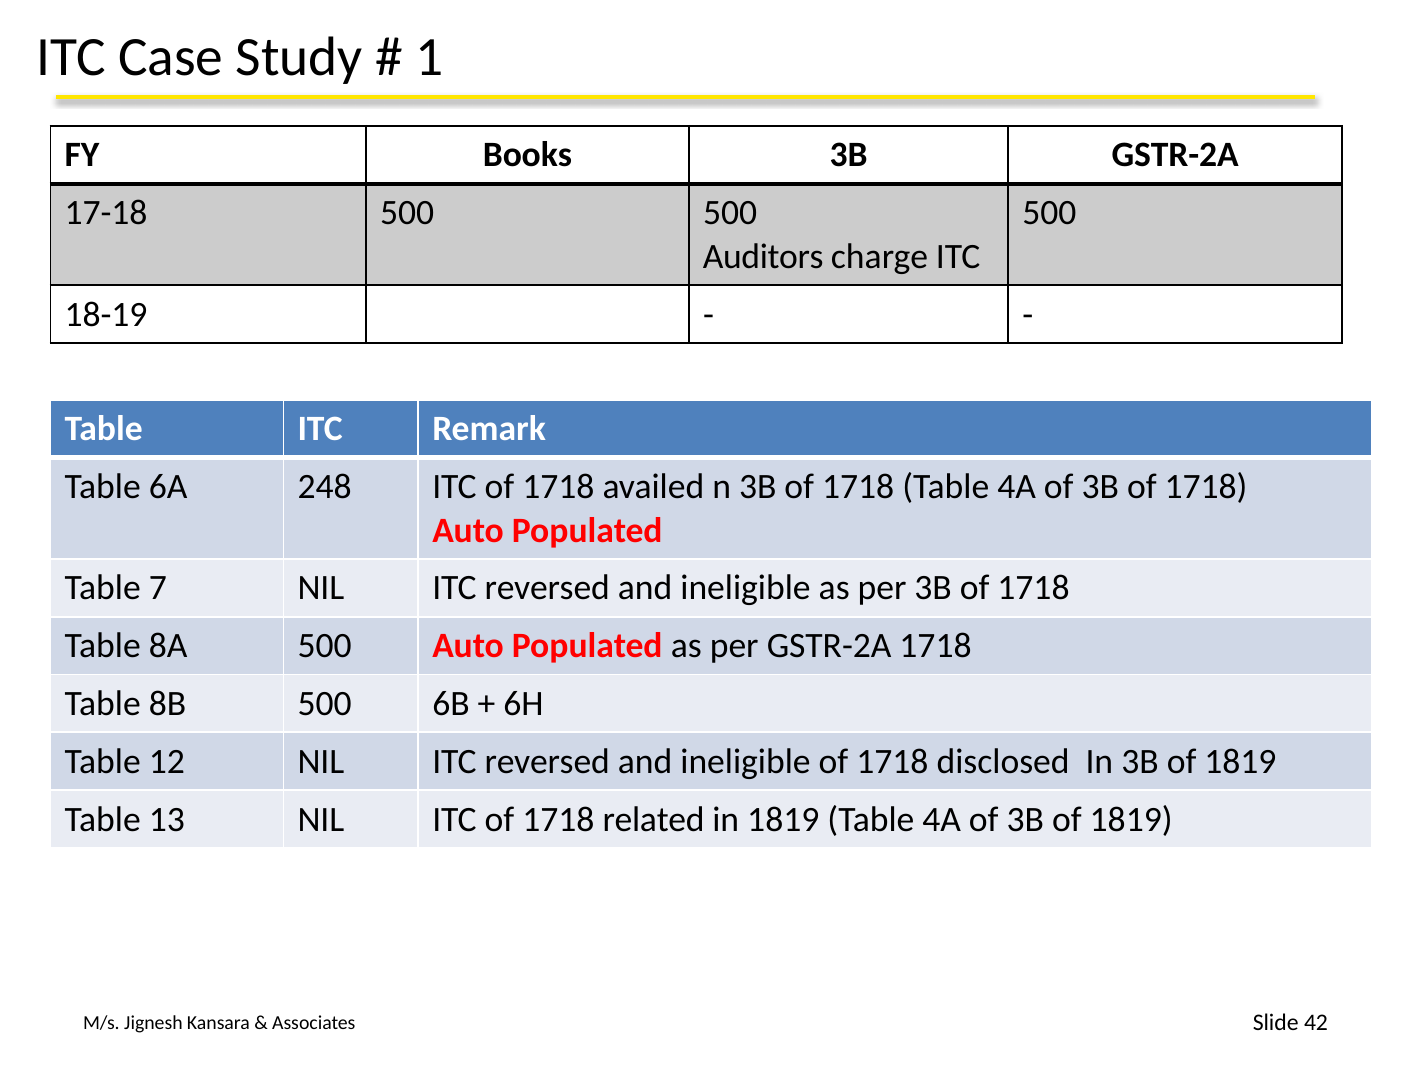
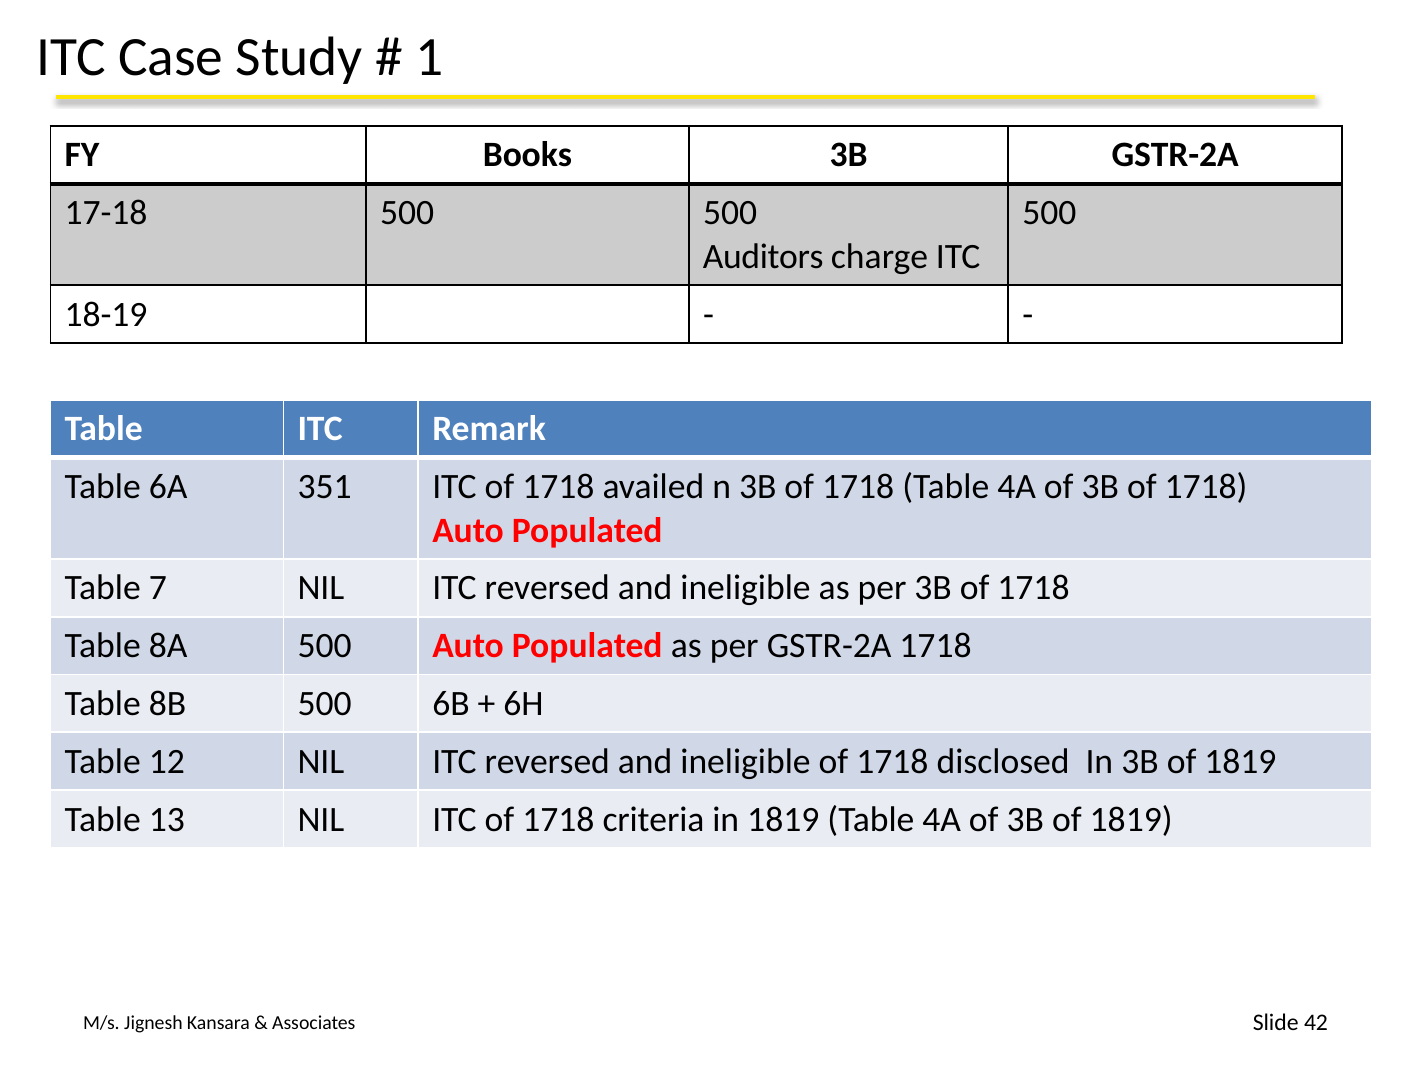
248: 248 -> 351
related: related -> criteria
